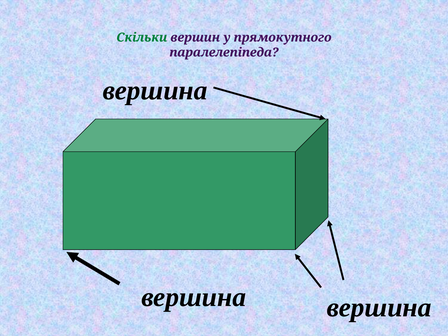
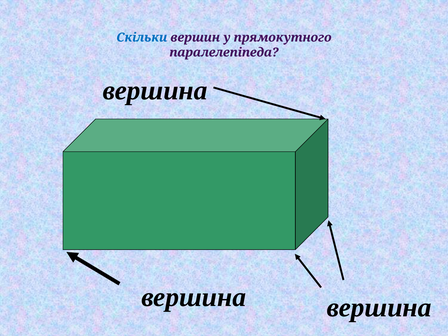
Скільки colour: green -> blue
